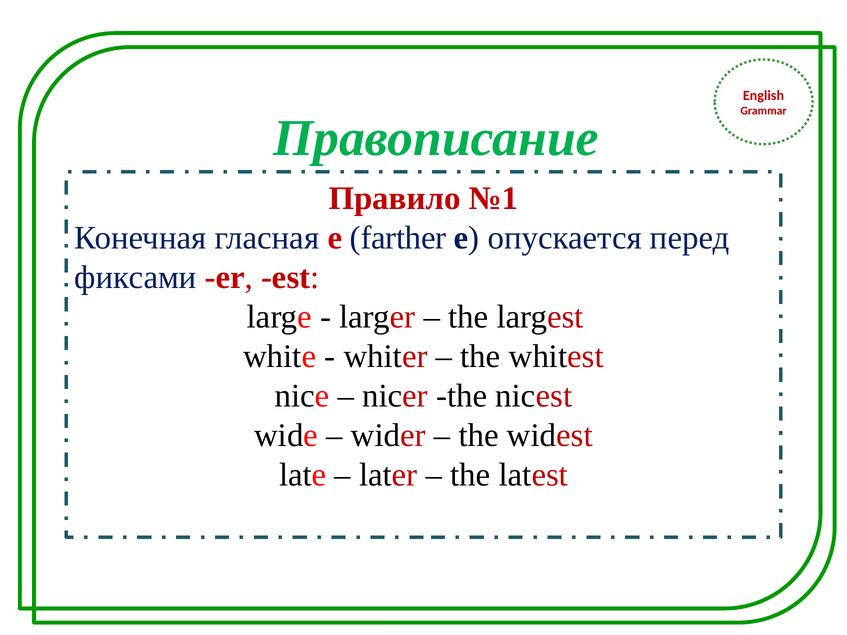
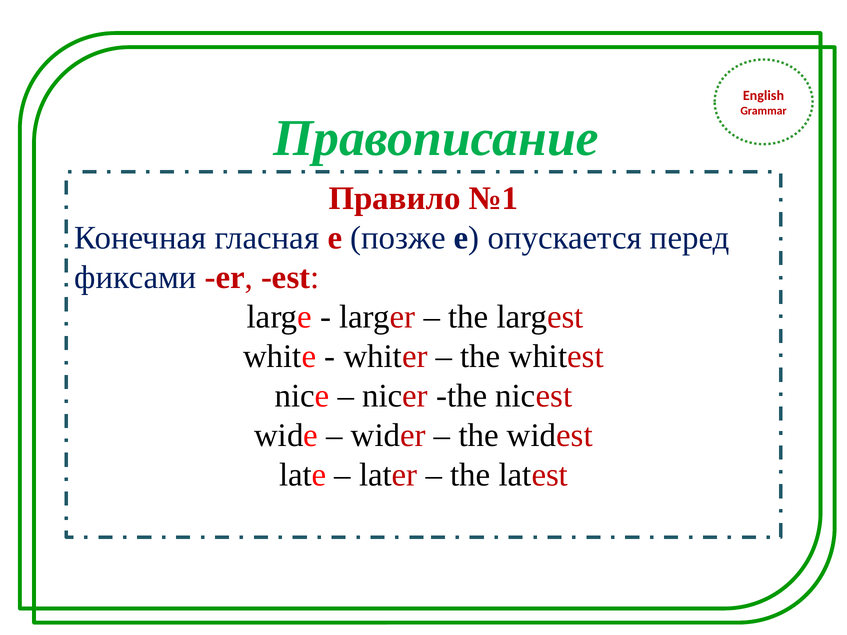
farther: farther -> позже
